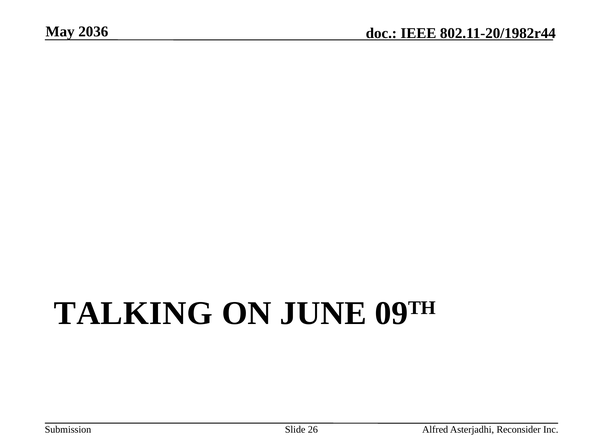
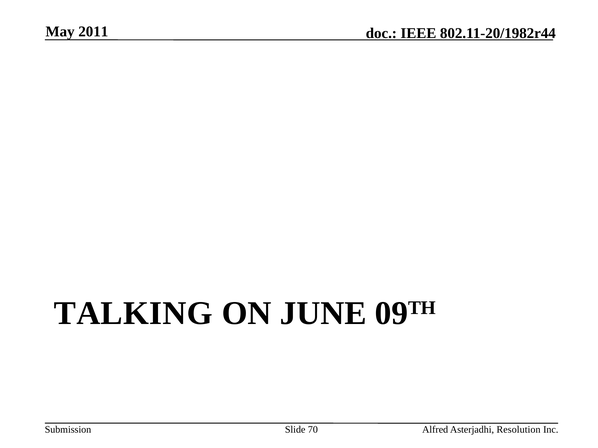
2036: 2036 -> 2011
26: 26 -> 70
Reconsider: Reconsider -> Resolution
